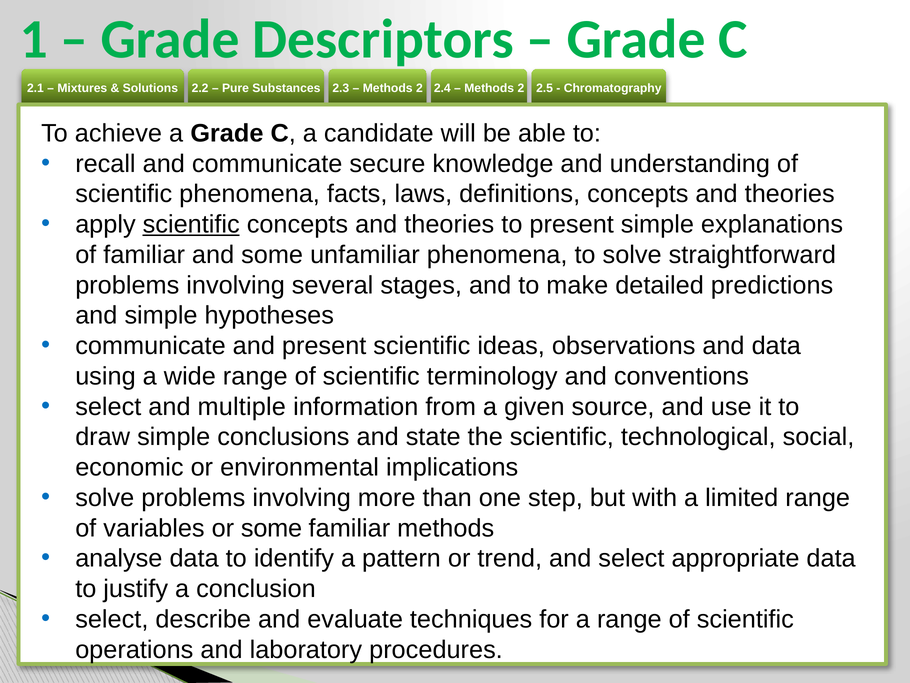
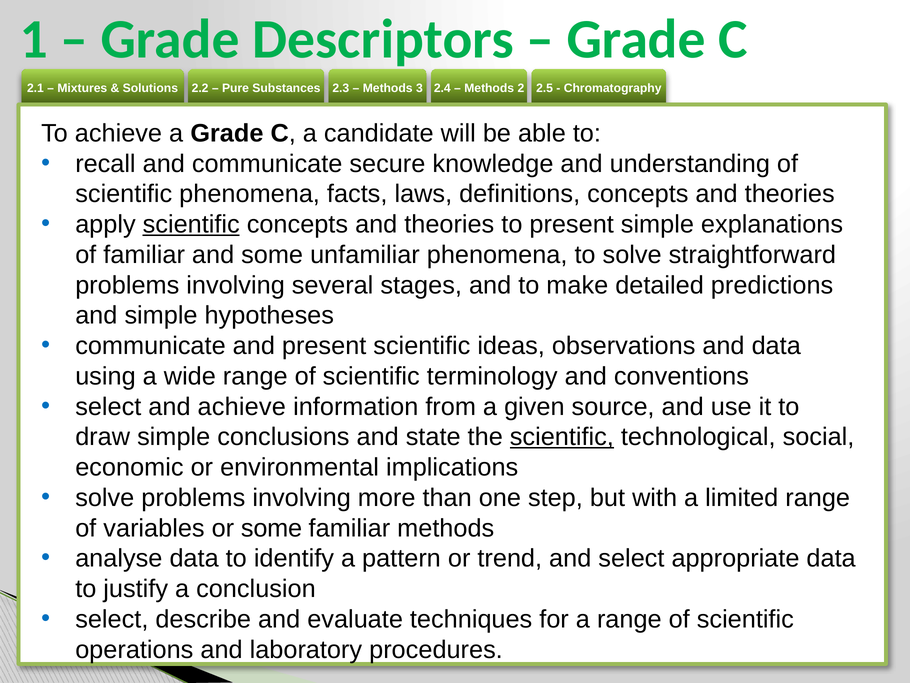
2 at (419, 88): 2 -> 3
and multiple: multiple -> achieve
scientific at (562, 437) underline: none -> present
